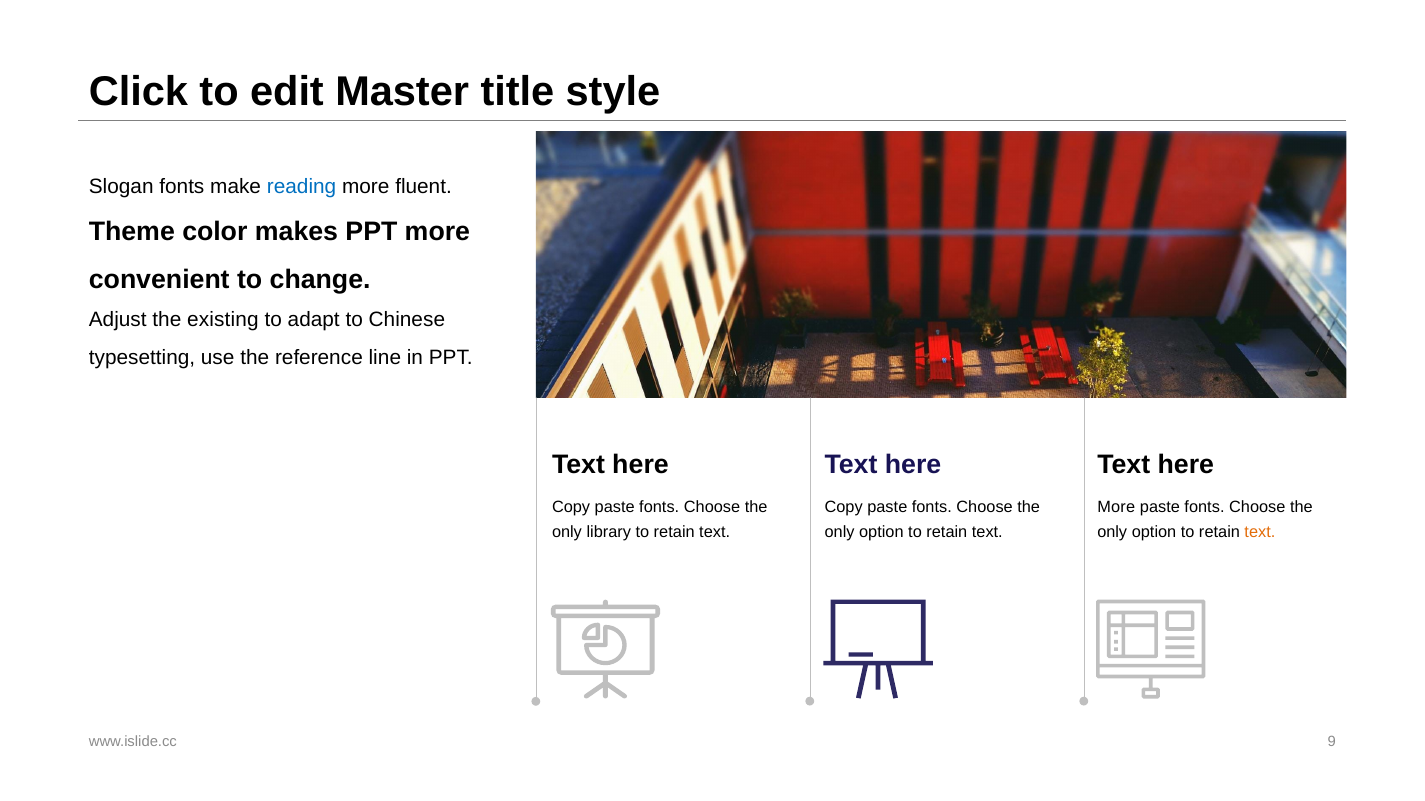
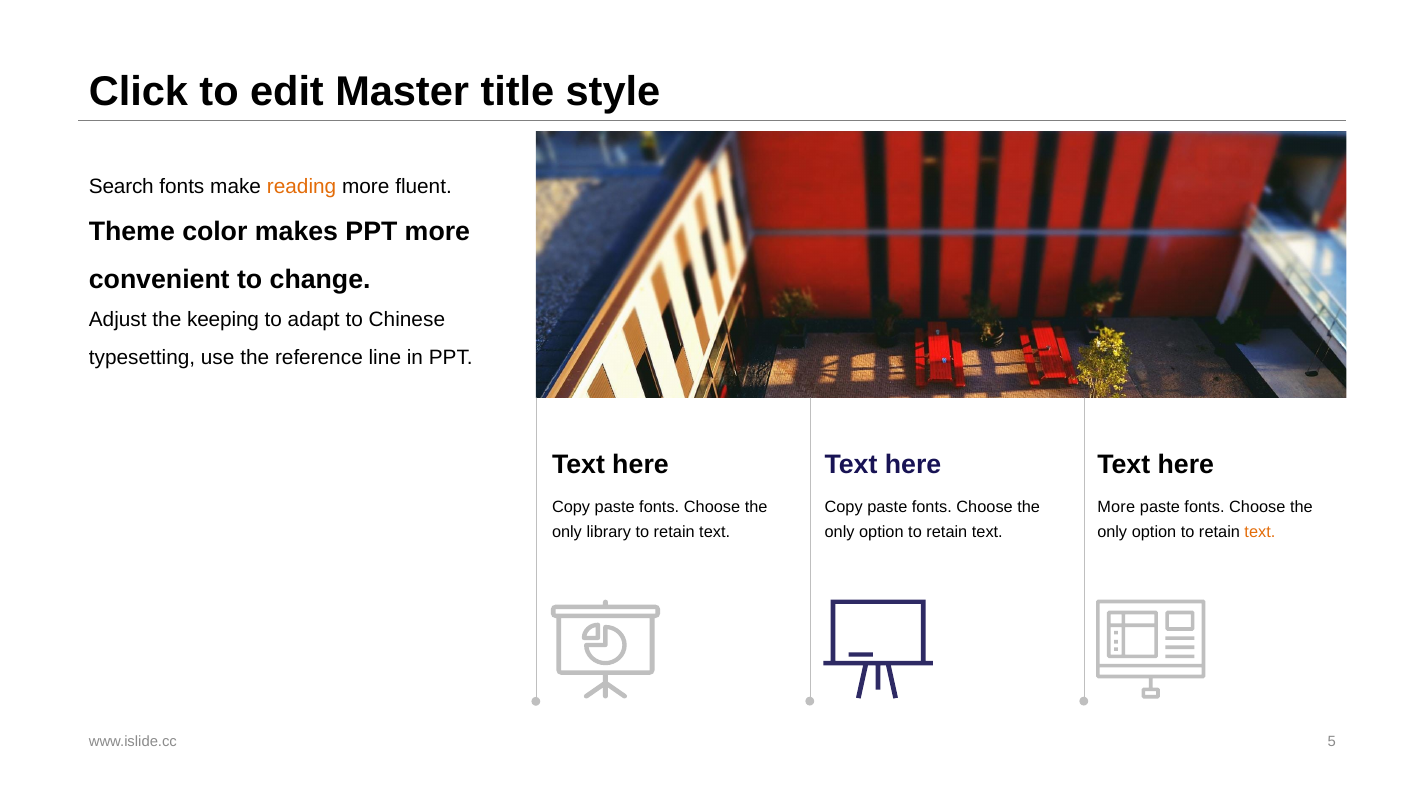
Slogan: Slogan -> Search
reading colour: blue -> orange
existing: existing -> keeping
9: 9 -> 5
